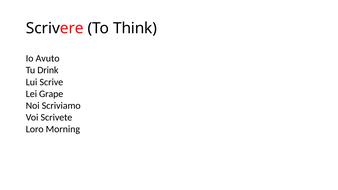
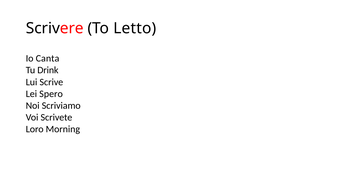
Think: Think -> Letto
Avuto: Avuto -> Canta
Grape: Grape -> Spero
